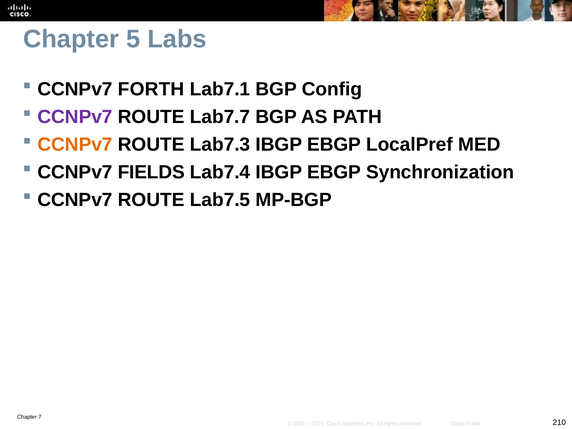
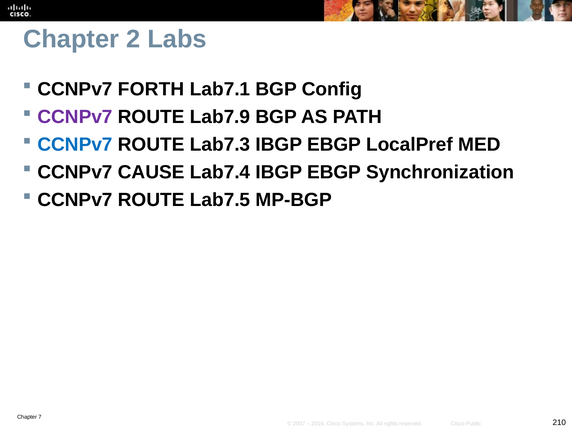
5: 5 -> 2
Lab7.7: Lab7.7 -> Lab7.9
CCNPv7 at (75, 145) colour: orange -> blue
FIELDS: FIELDS -> CAUSE
